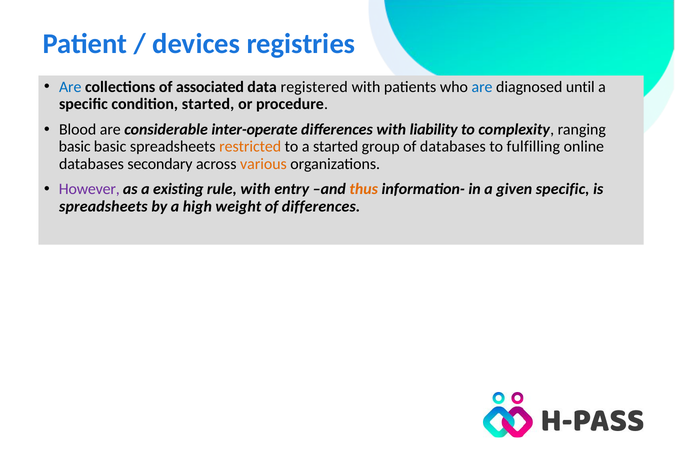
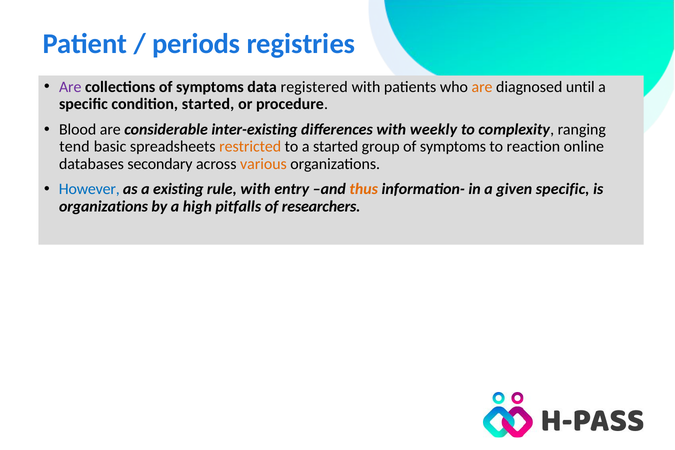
devices: devices -> periods
Are at (70, 87) colour: blue -> purple
collections of associated: associated -> symptoms
are at (482, 87) colour: blue -> orange
inter-operate: inter-operate -> inter-existing
liability: liability -> weekly
basic at (75, 147): basic -> tend
group of databases: databases -> symptoms
fulfilling: fulfilling -> reaction
However colour: purple -> blue
spreadsheets at (103, 206): spreadsheets -> organizations
weight: weight -> pitfalls
of differences: differences -> researchers
